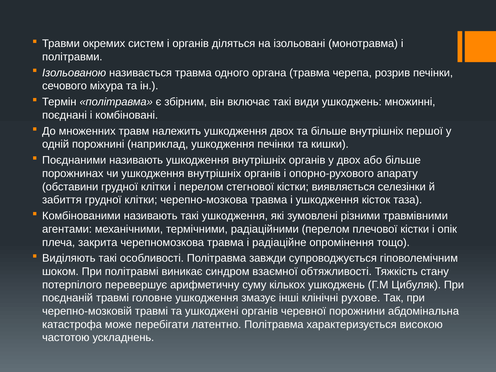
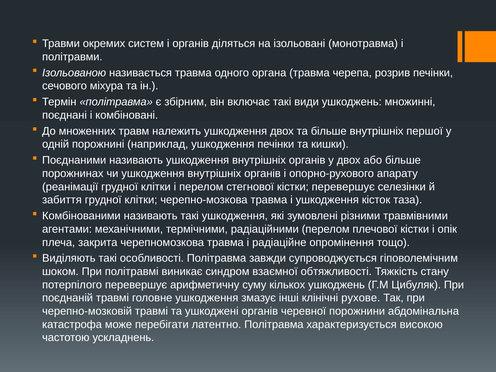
обставини: обставини -> реанімації
кістки виявляється: виявляється -> перевершує
